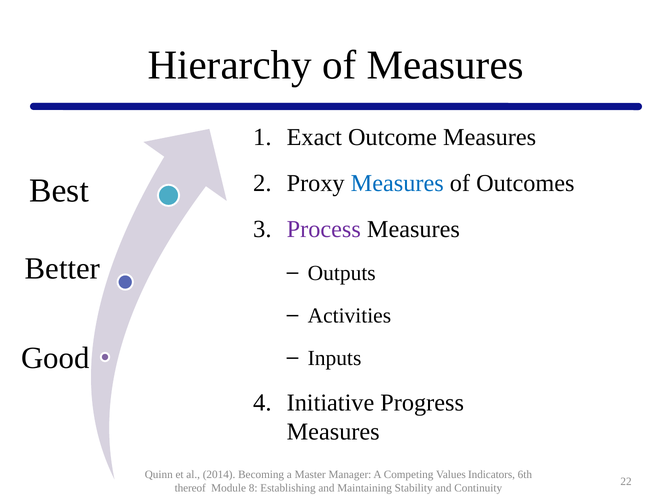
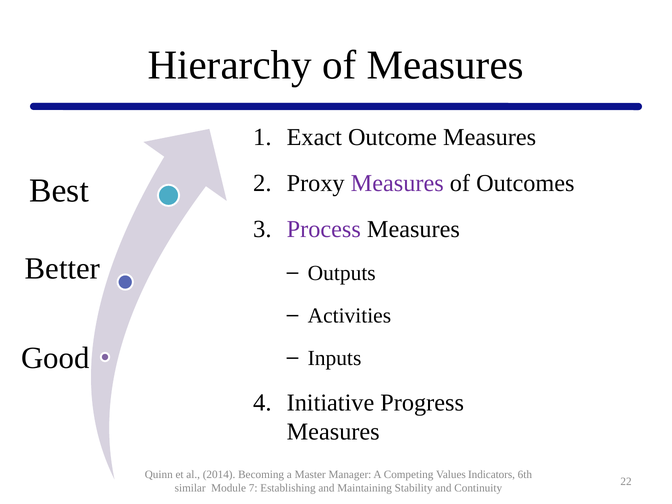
Measures at (397, 183) colour: blue -> purple
thereof: thereof -> similar
8: 8 -> 7
